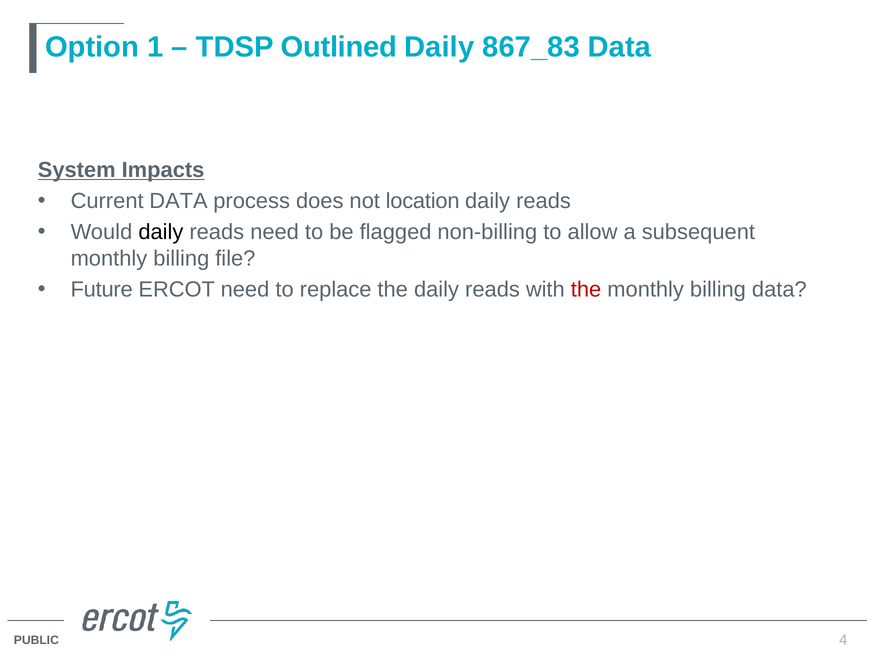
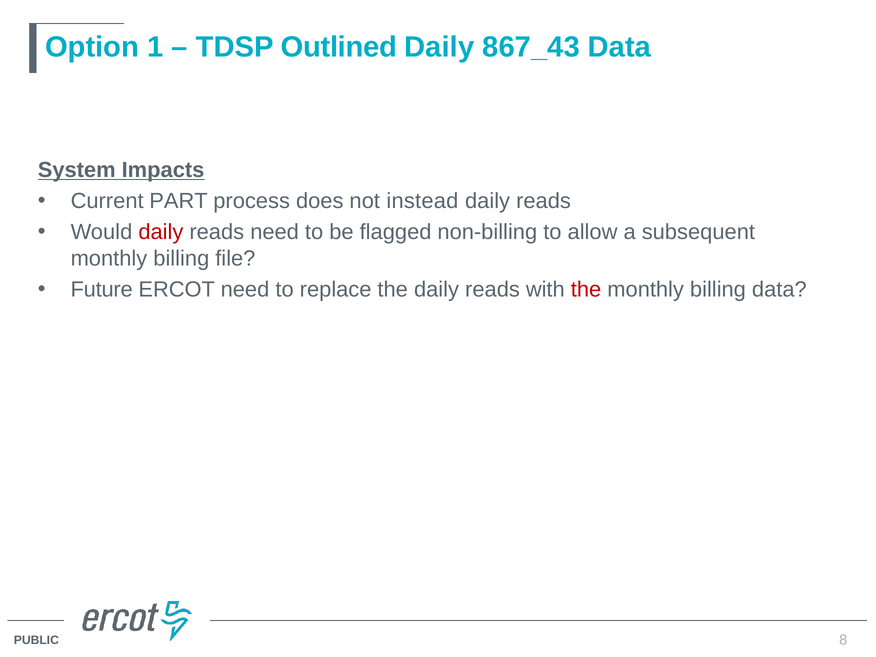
867_83: 867_83 -> 867_43
Current DATA: DATA -> PART
location: location -> instead
daily at (161, 232) colour: black -> red
4: 4 -> 8
